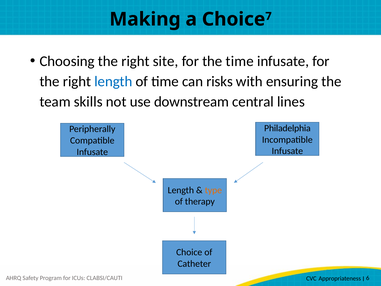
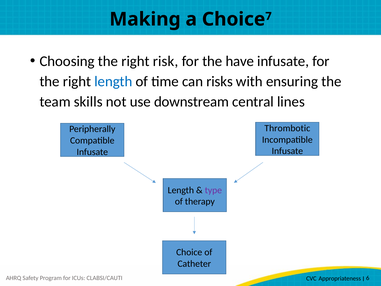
site: site -> risk
the time: time -> have
Philadelphia: Philadelphia -> Thrombotic
type colour: orange -> purple
